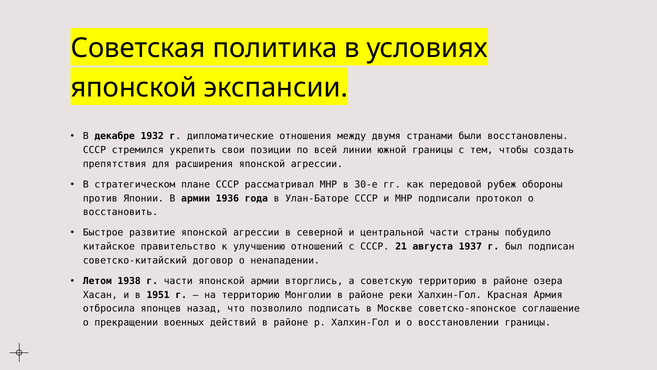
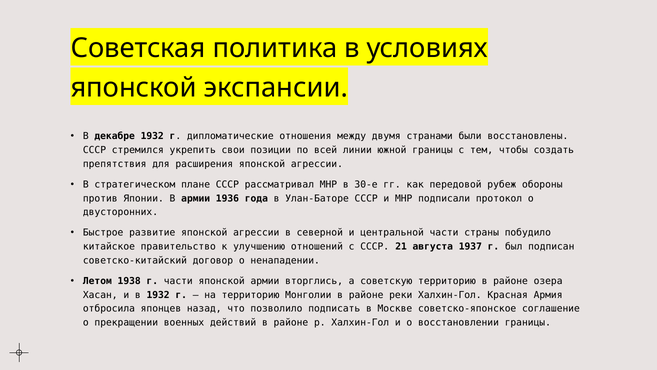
восстановить: восстановить -> двусторонних
в 1951: 1951 -> 1932
